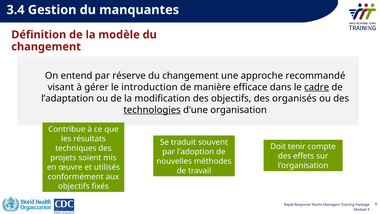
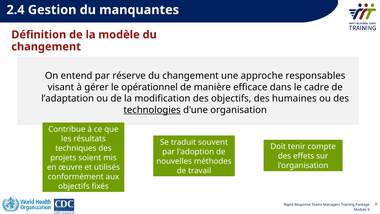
3.4: 3.4 -> 2.4
recommandé: recommandé -> responsables
introduction: introduction -> opérationnel
cadre underline: present -> none
organisés: organisés -> humaines
